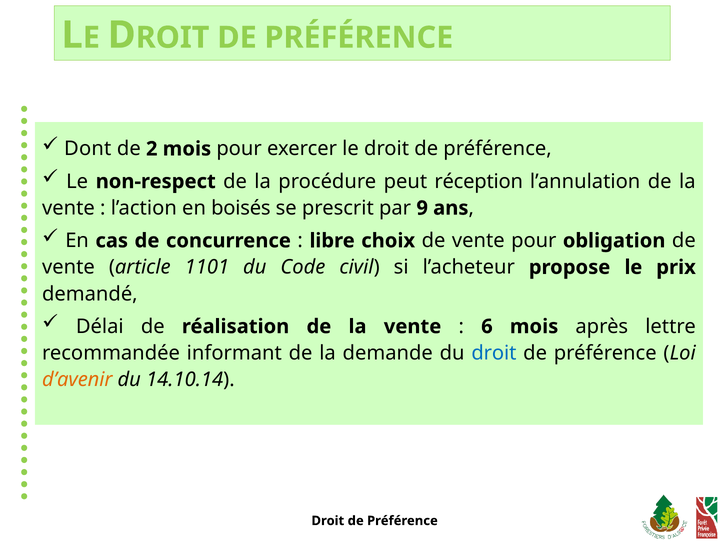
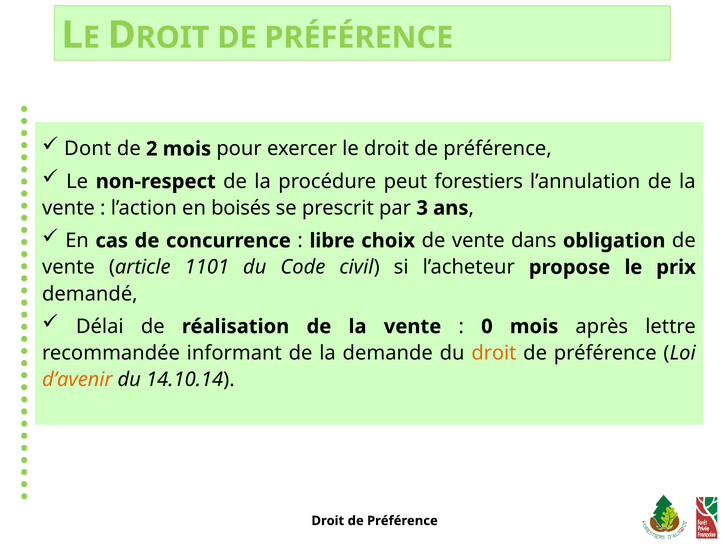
réception: réception -> forestiers
9: 9 -> 3
vente pour: pour -> dans
6: 6 -> 0
droit at (494, 353) colour: blue -> orange
